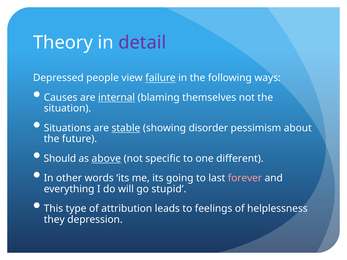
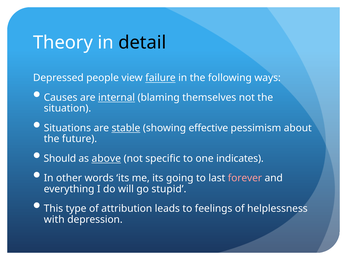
detail colour: purple -> black
disorder: disorder -> effective
different: different -> indicates
they: they -> with
